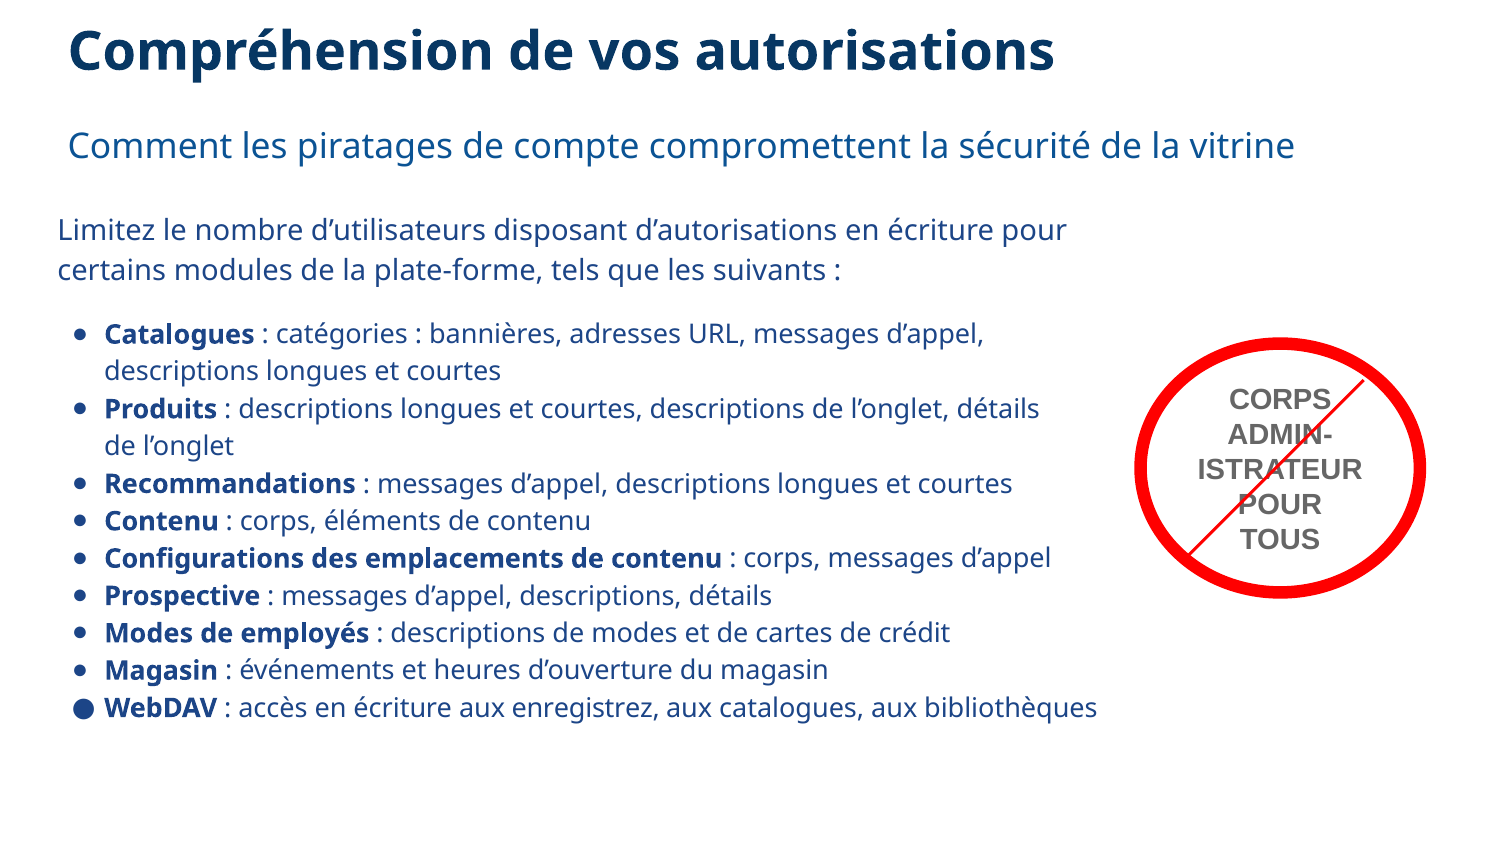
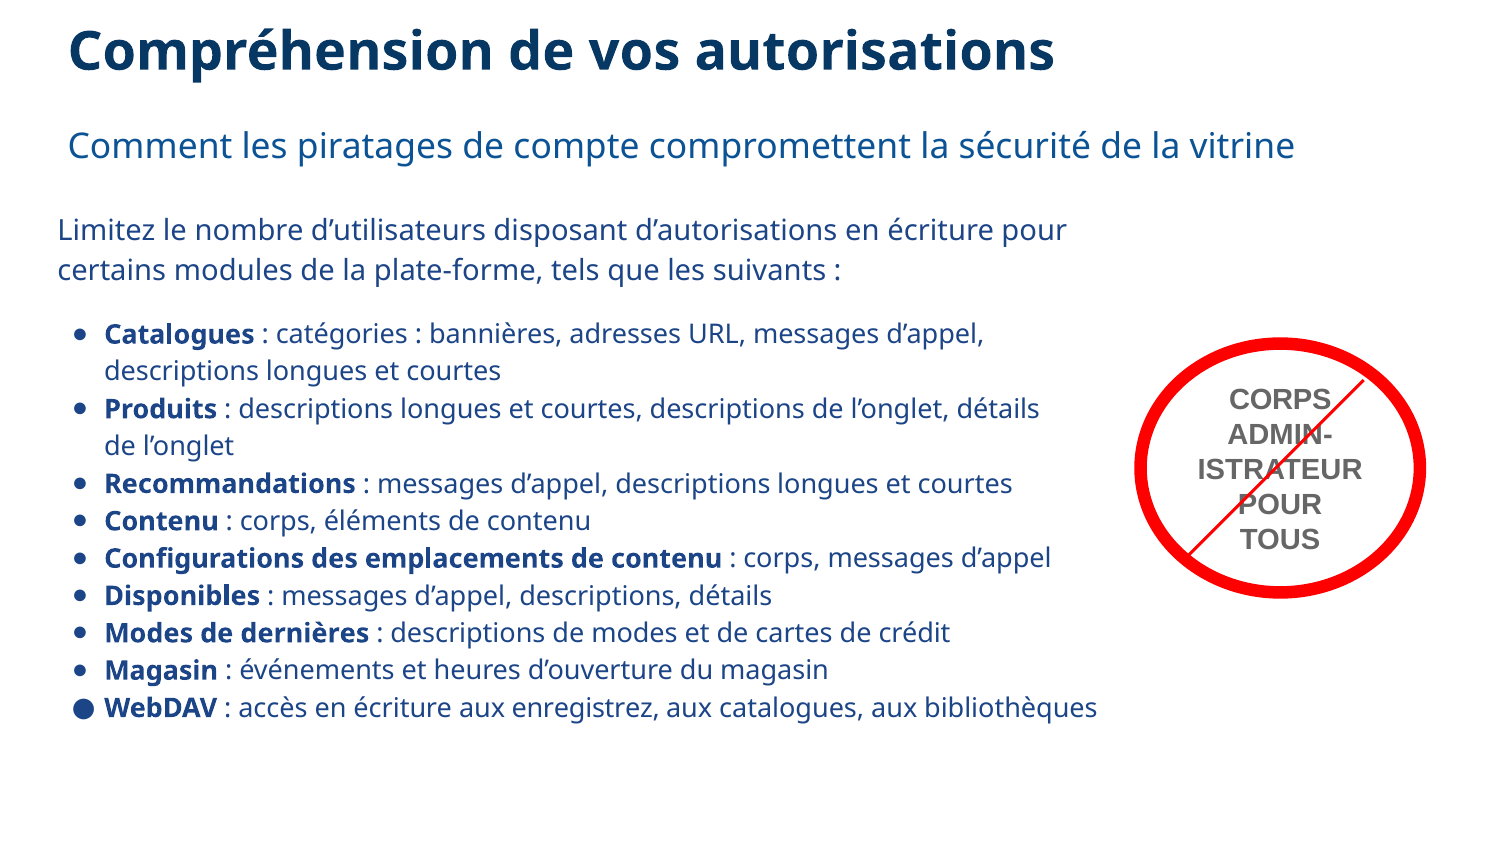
Prospective: Prospective -> Disponibles
employés: employés -> dernières
